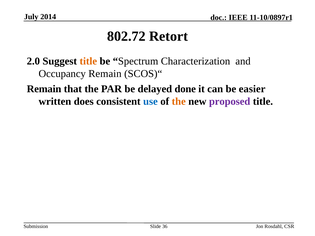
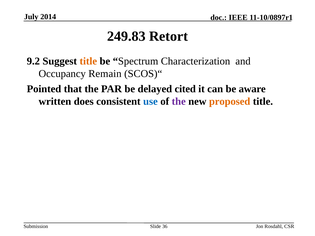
802.72: 802.72 -> 249.83
2.0: 2.0 -> 9.2
Remain at (44, 89): Remain -> Pointed
done: done -> cited
easier: easier -> aware
the at (179, 102) colour: orange -> purple
proposed colour: purple -> orange
